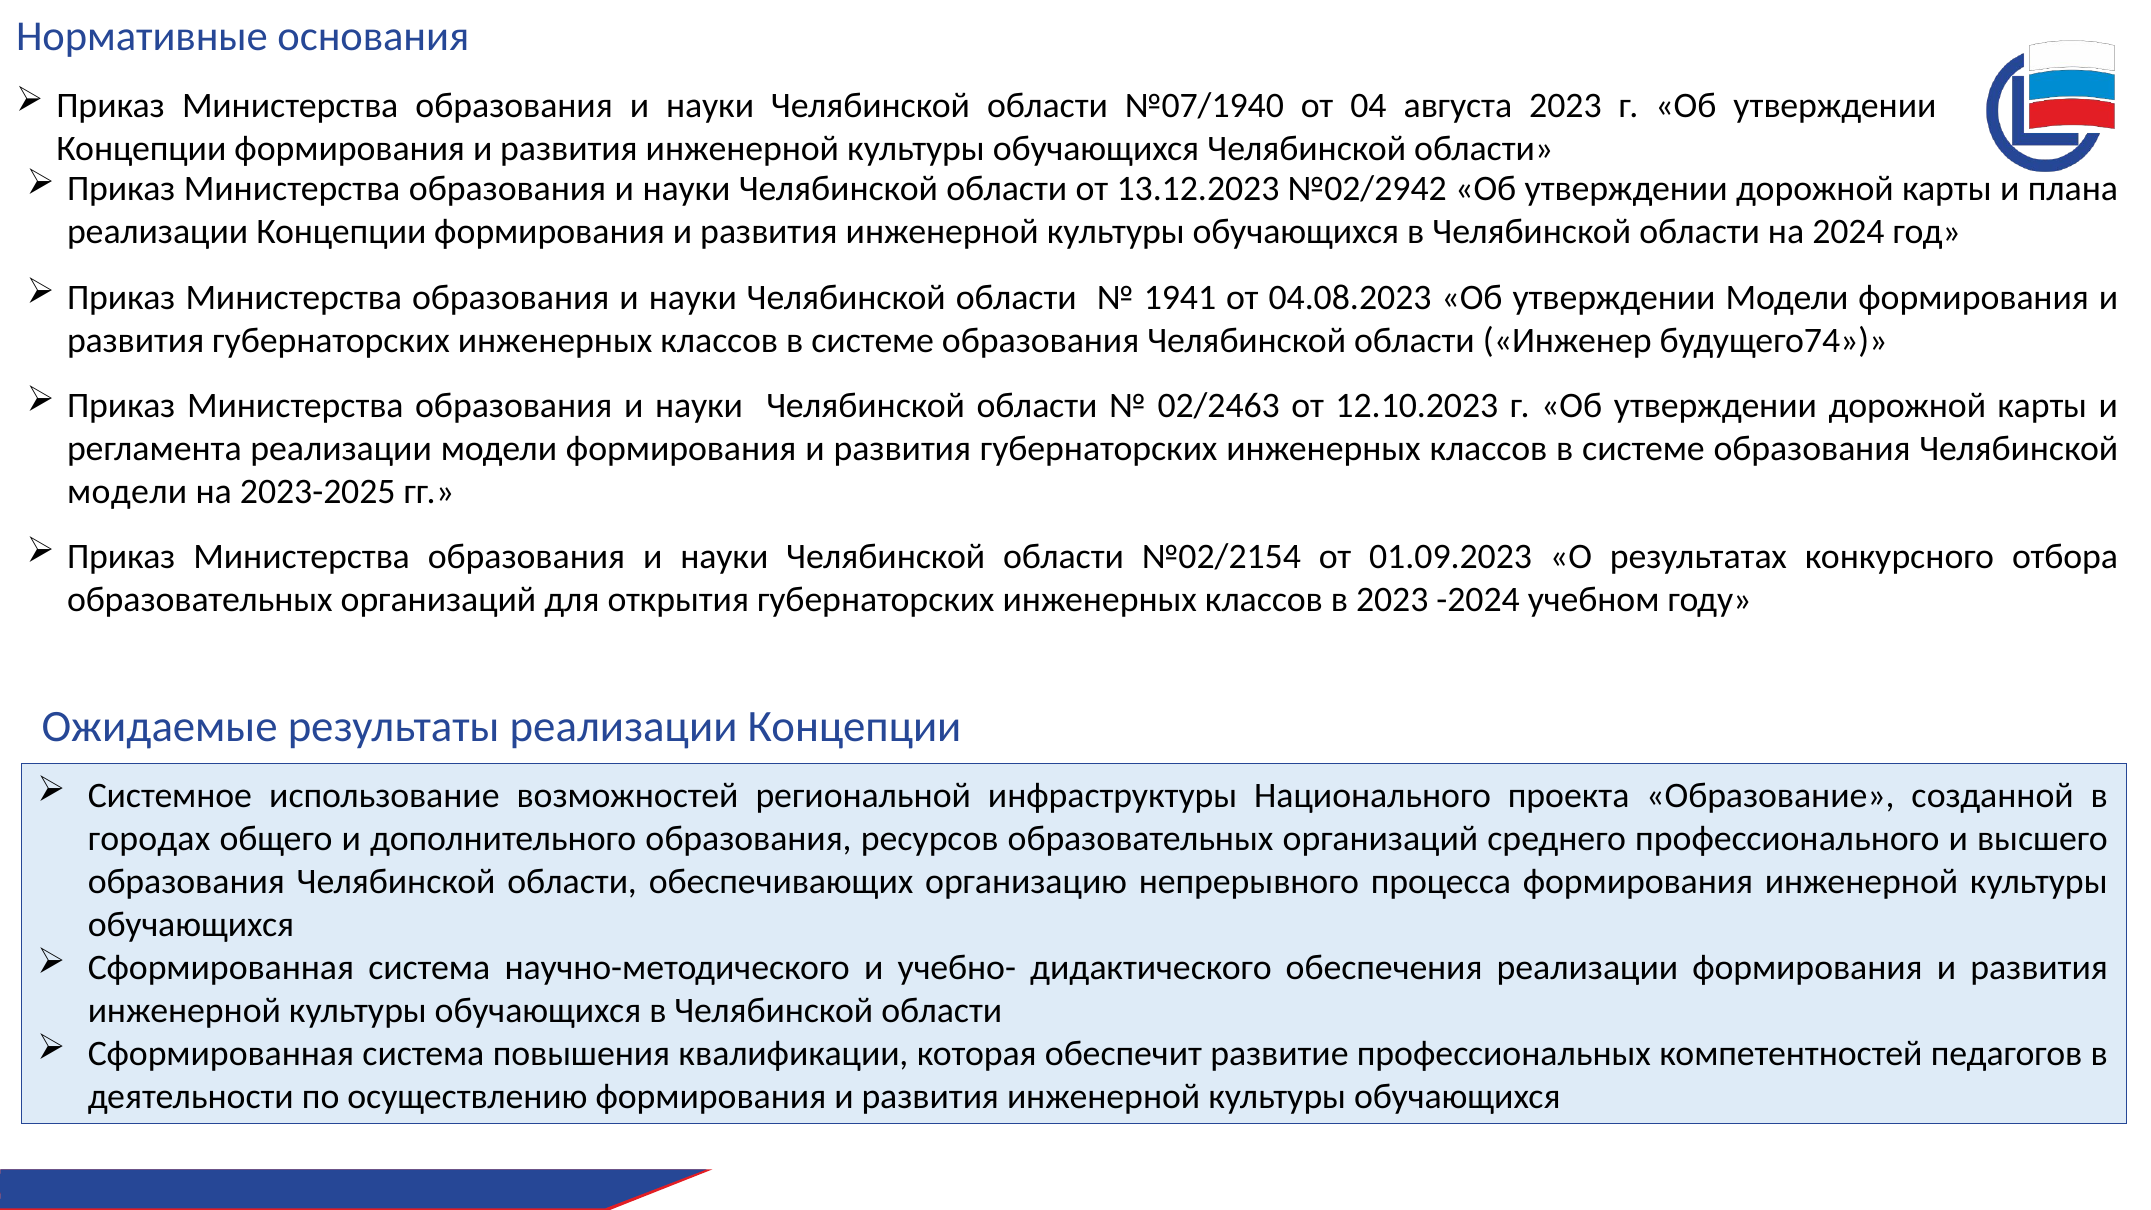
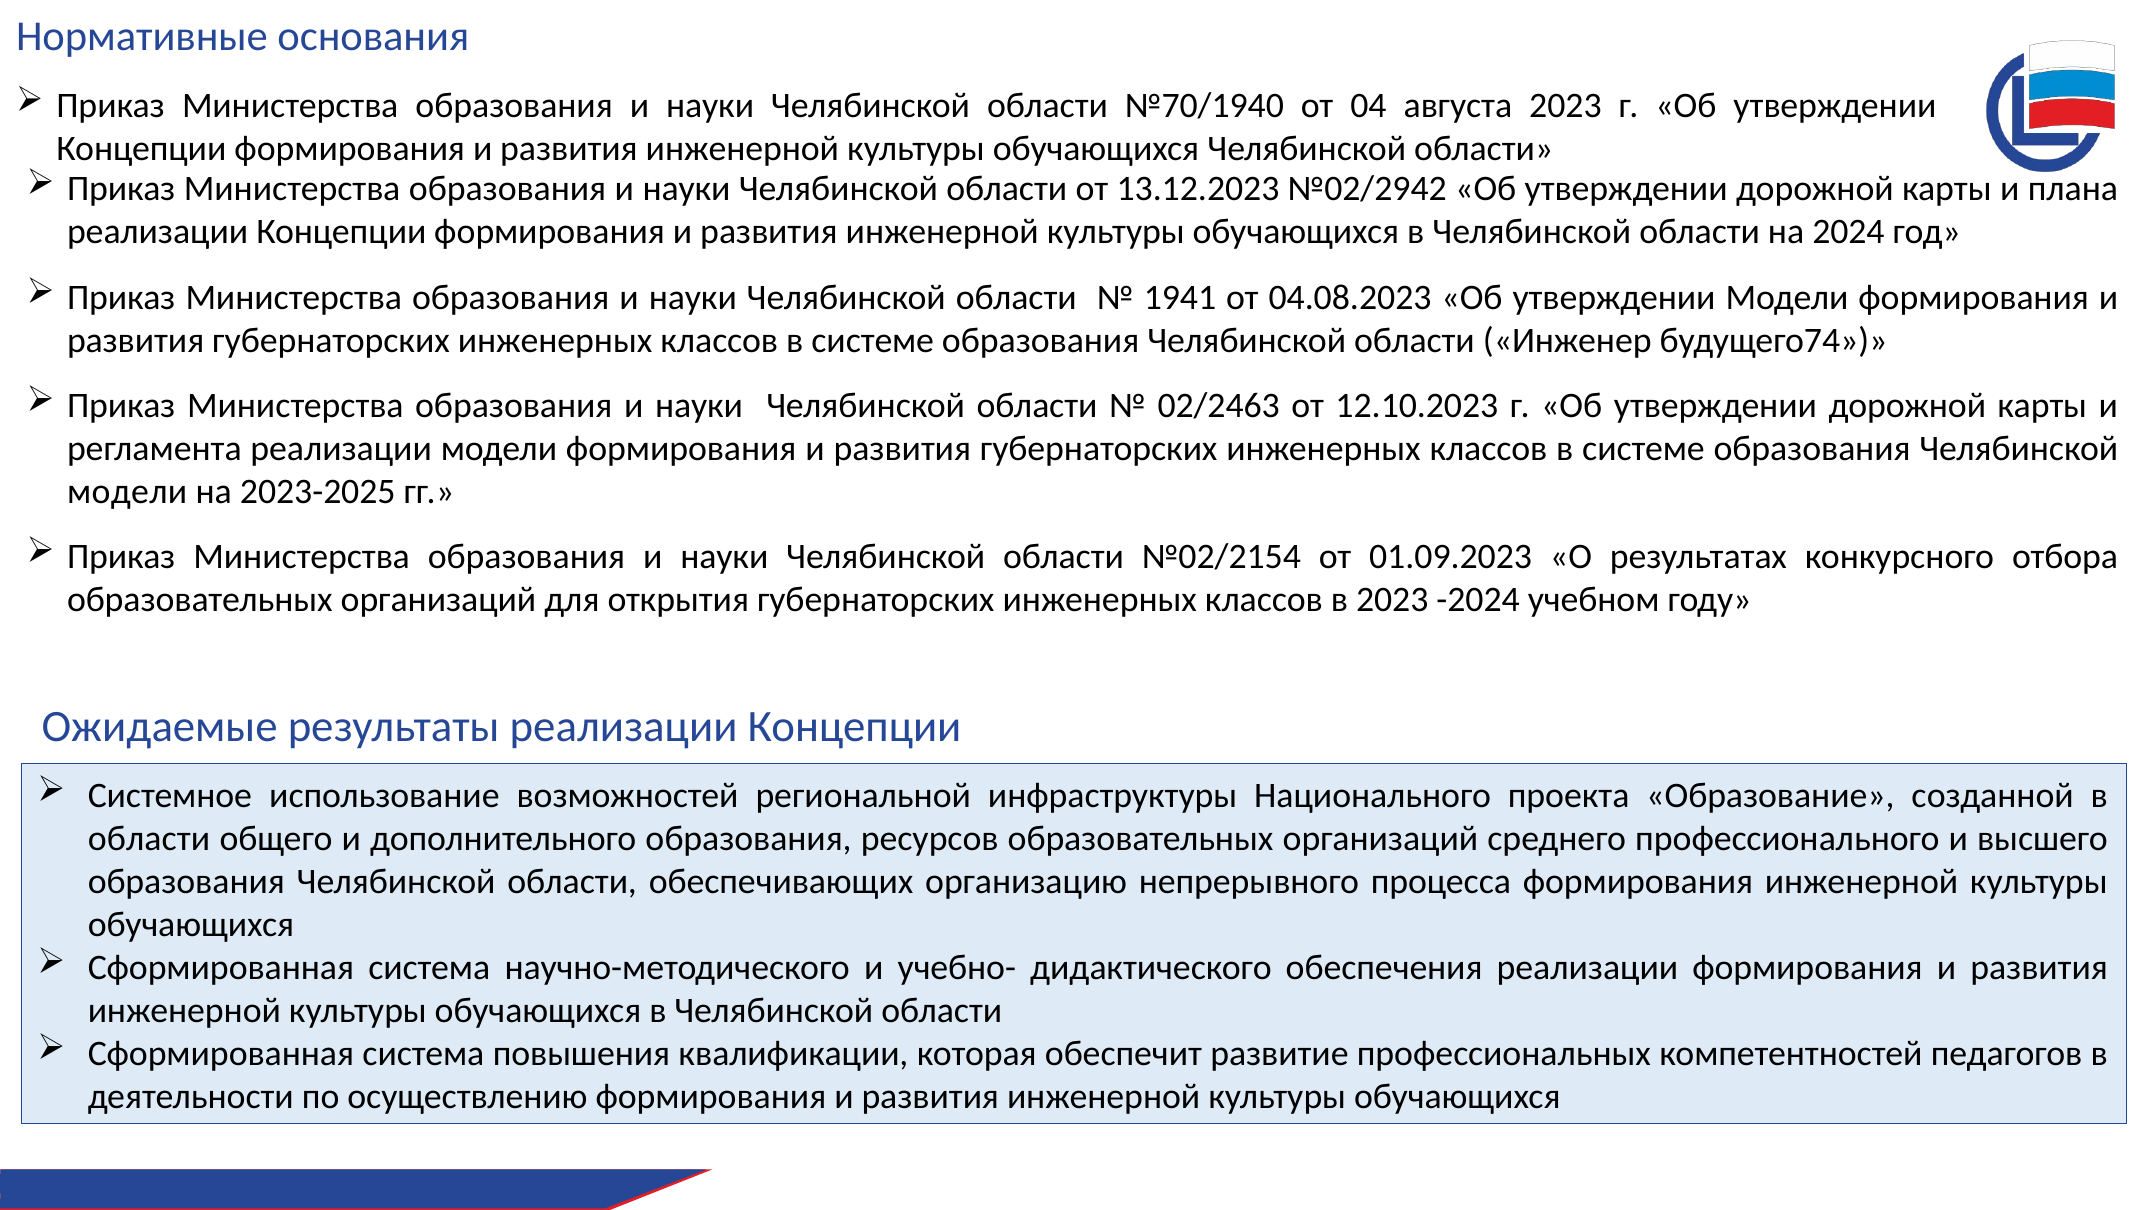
№07/1940: №07/1940 -> №70/1940
городах at (149, 838): городах -> области
